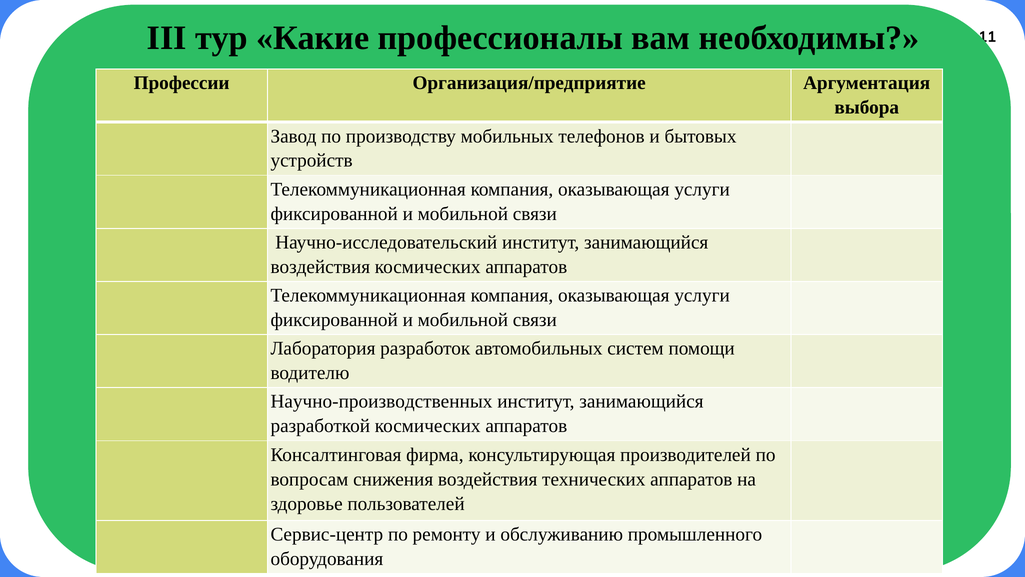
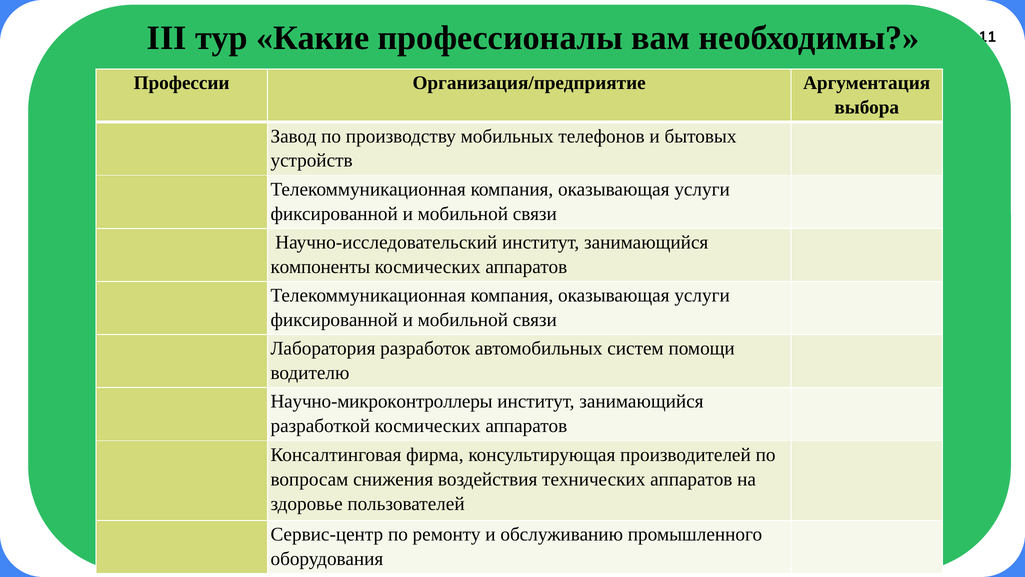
воздействия at (320, 267): воздействия -> компоненты
Научно-производственных: Научно-производственных -> Научно-микроконтроллеры
